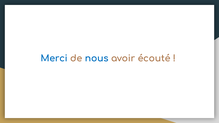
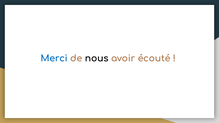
nous colour: blue -> black
